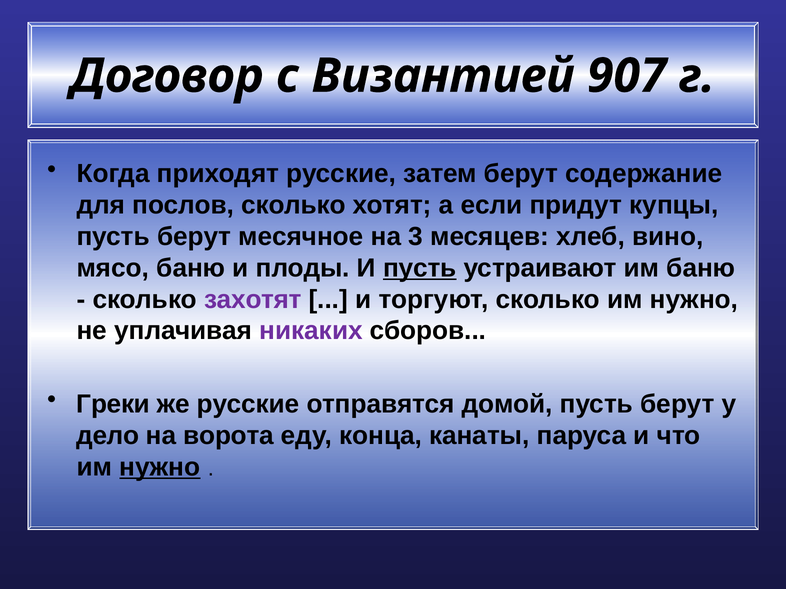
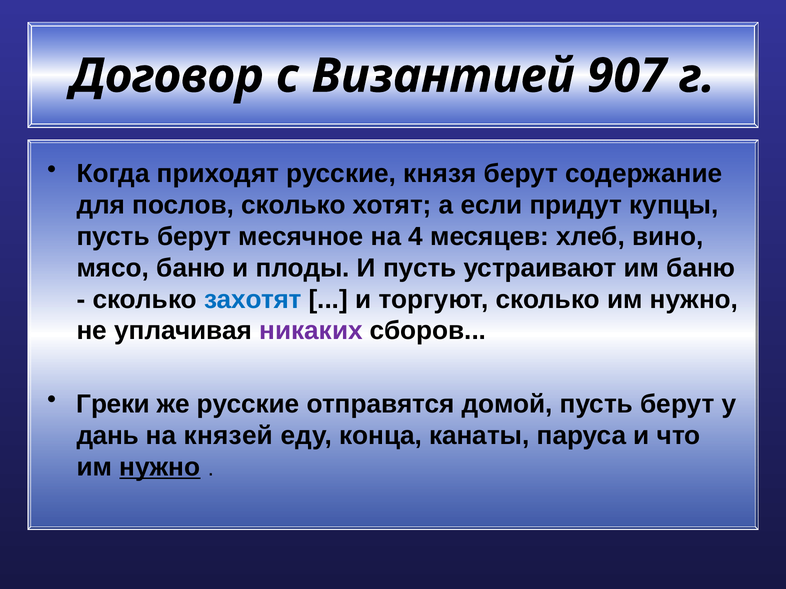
затем: затем -> князя
3: 3 -> 4
пусть at (420, 268) underline: present -> none
захотят colour: purple -> blue
дело: дело -> дань
ворота: ворота -> князей
